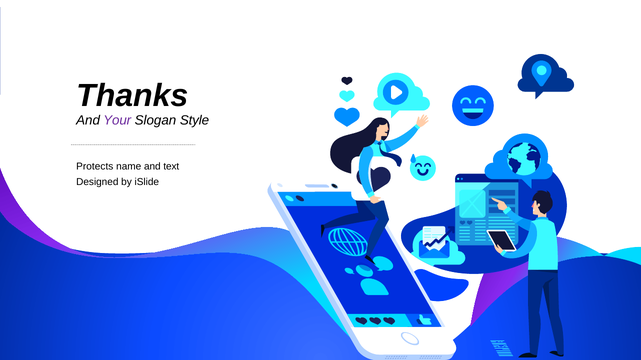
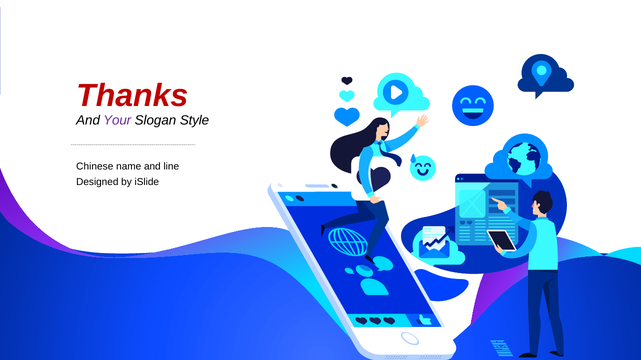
Thanks colour: black -> red
Protects: Protects -> Chinese
text: text -> line
